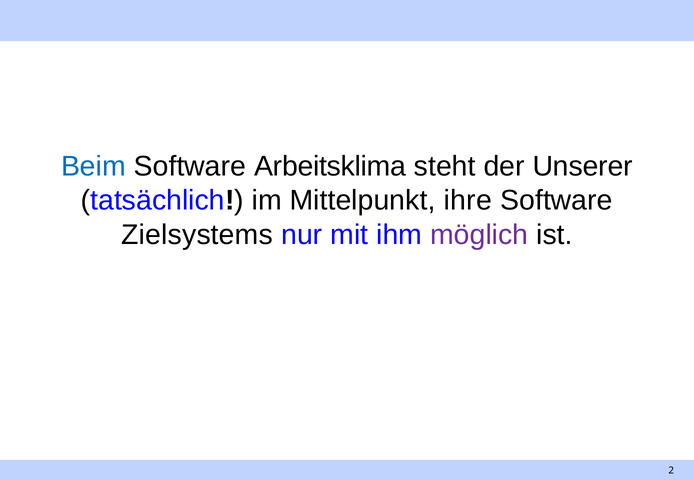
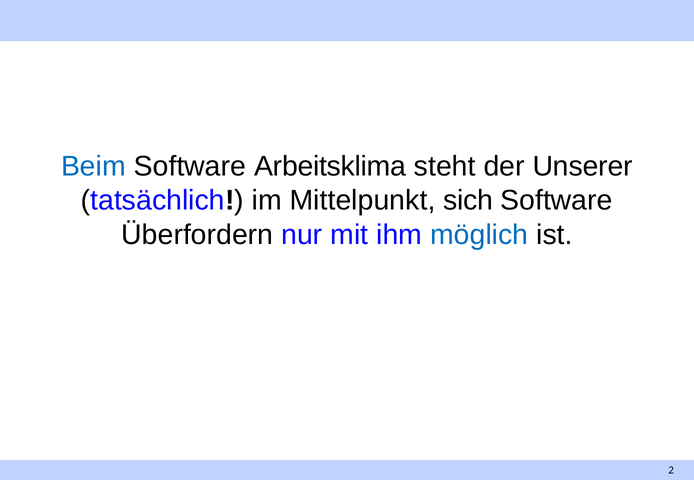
ihre: ihre -> sich
Zielsystems: Zielsystems -> Überfordern
möglich colour: purple -> blue
